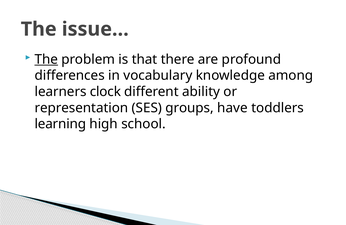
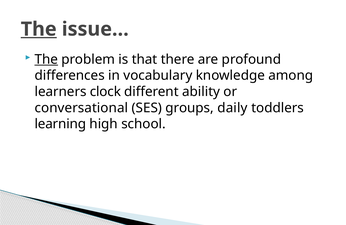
The at (39, 29) underline: none -> present
representation: representation -> conversational
have: have -> daily
